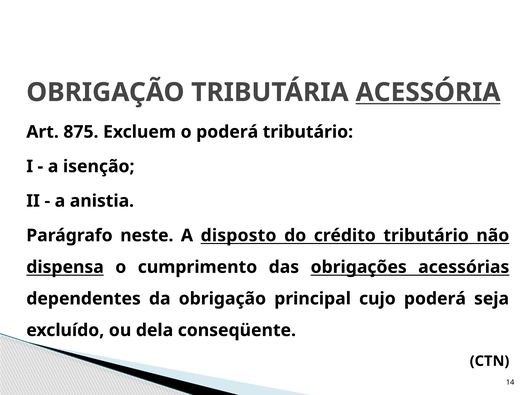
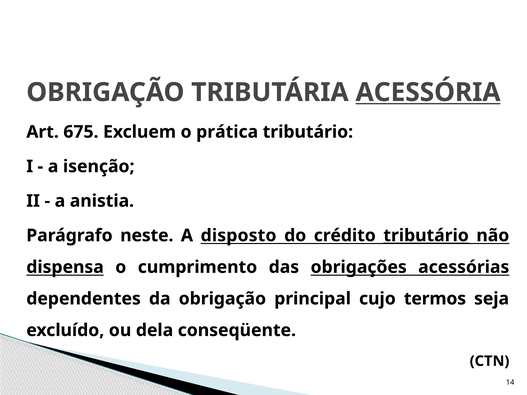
875: 875 -> 675
o poderá: poderá -> prática
tributário at (426, 236) underline: none -> present
cujo poderá: poderá -> termos
